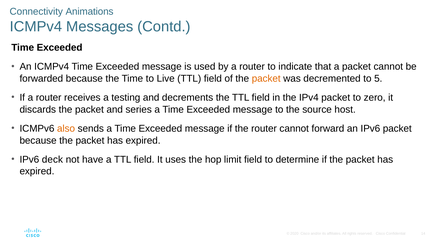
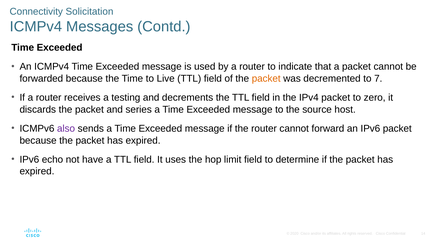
Animations: Animations -> Solicitation
5: 5 -> 7
also colour: orange -> purple
deck: deck -> echo
